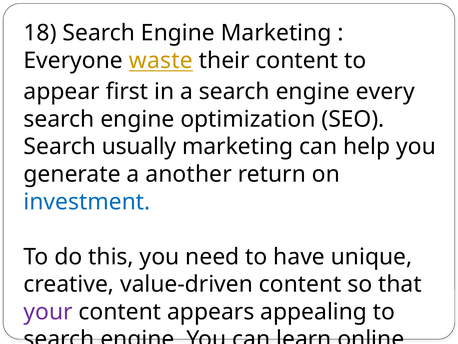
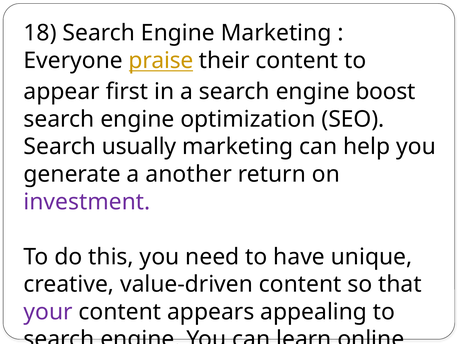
waste: waste -> praise
every: every -> boost
investment colour: blue -> purple
